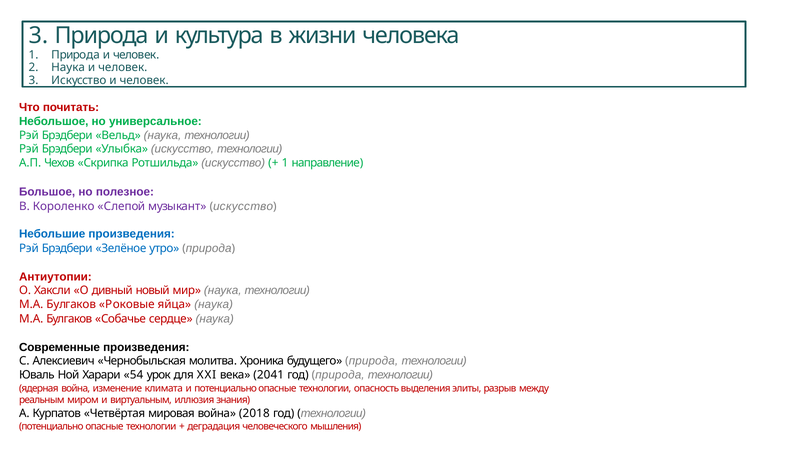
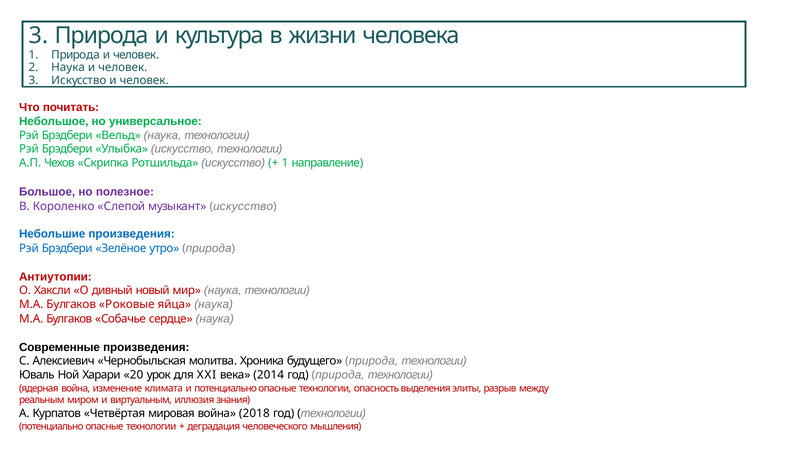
54: 54 -> 20
2041: 2041 -> 2014
